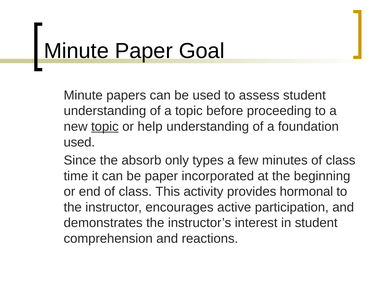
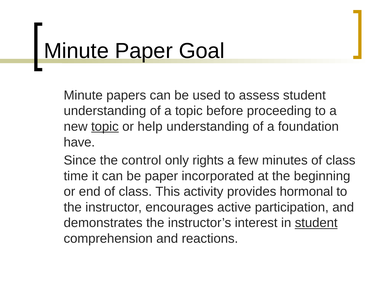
used at (79, 142): used -> have
absorb: absorb -> control
types: types -> rights
student at (316, 223) underline: none -> present
